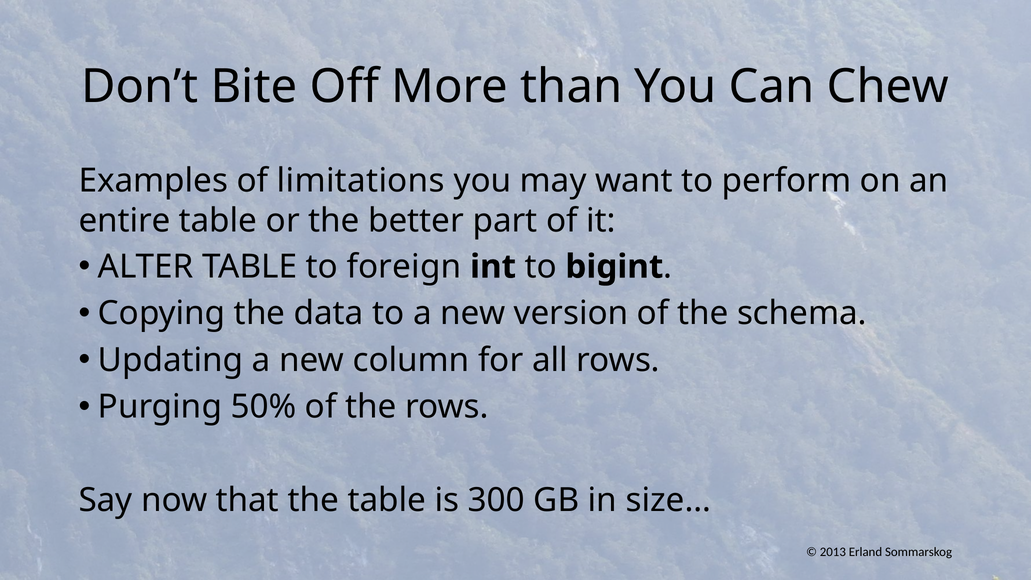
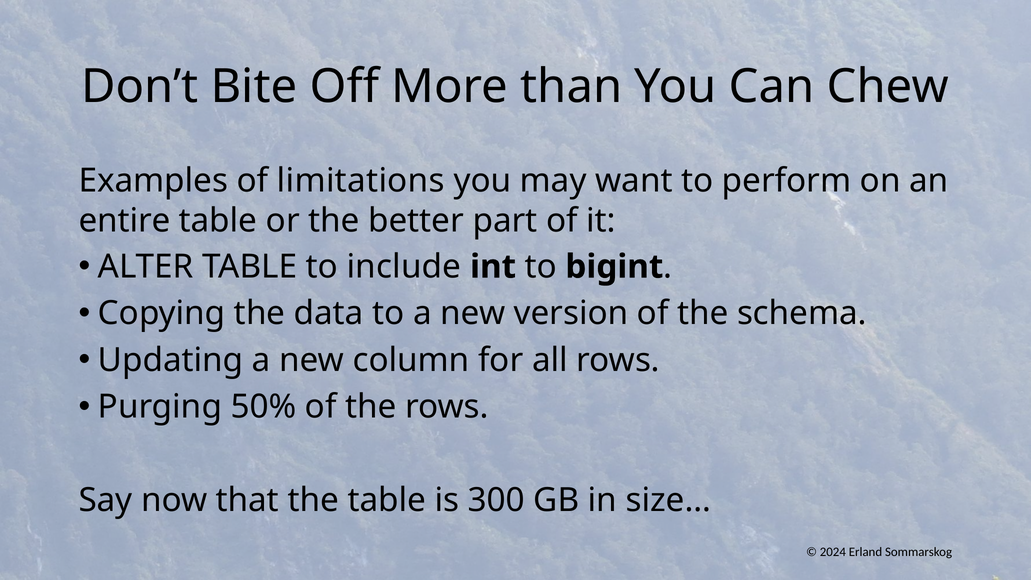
foreign: foreign -> include
2013: 2013 -> 2024
